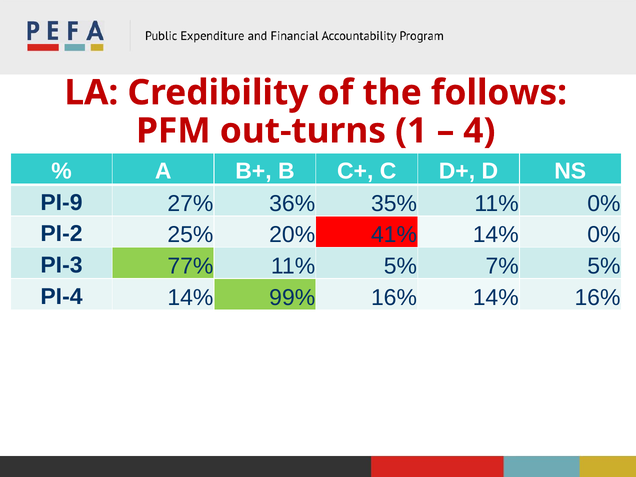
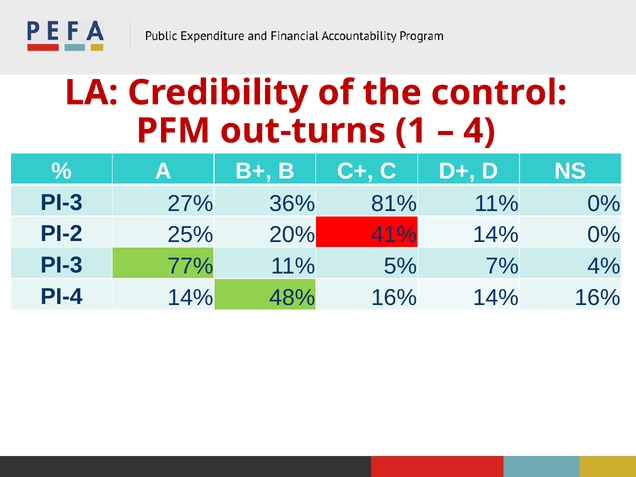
follows: follows -> control
PI-9 at (61, 203): PI-9 -> PI-3
35%: 35% -> 81%
7% 5%: 5% -> 4%
99%: 99% -> 48%
